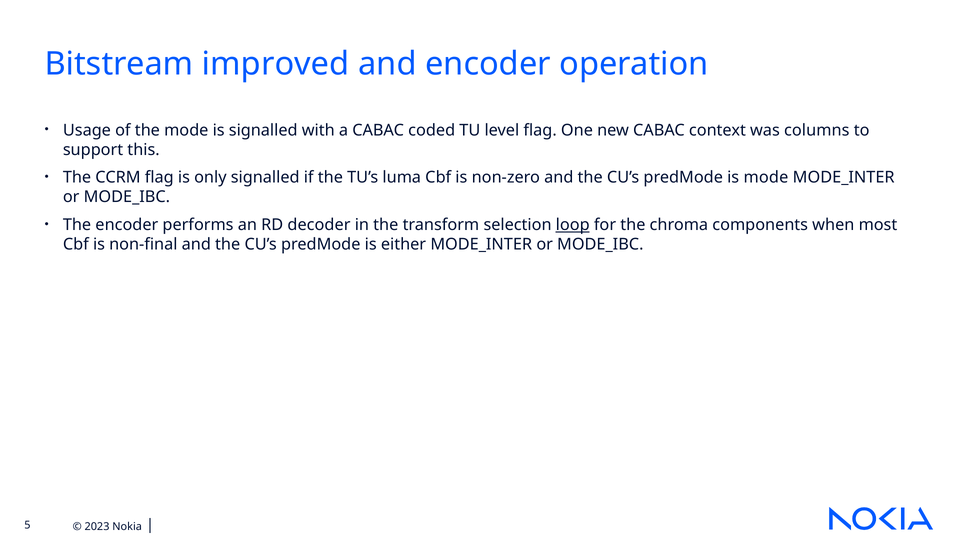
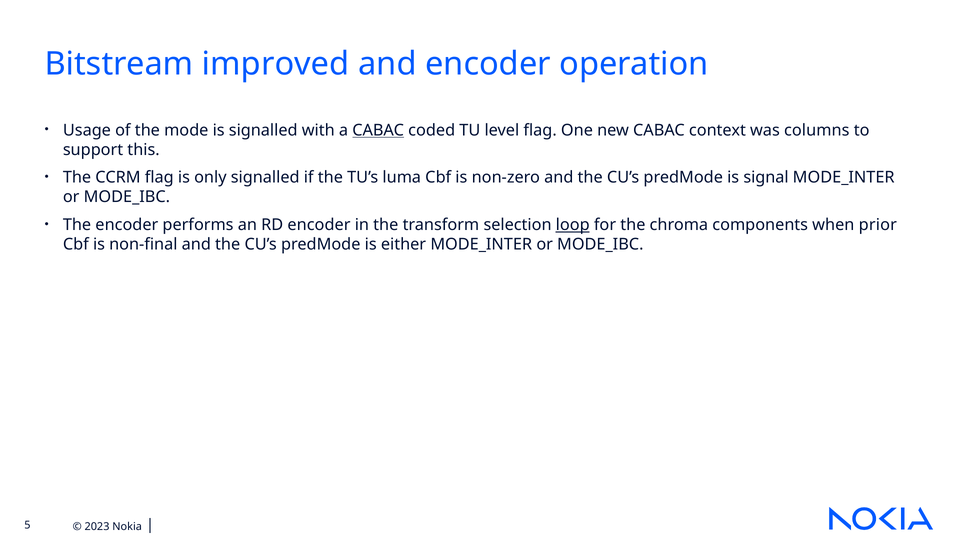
CABAC at (378, 130) underline: none -> present
is mode: mode -> signal
RD decoder: decoder -> encoder
most: most -> prior
